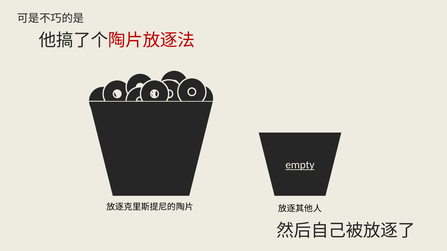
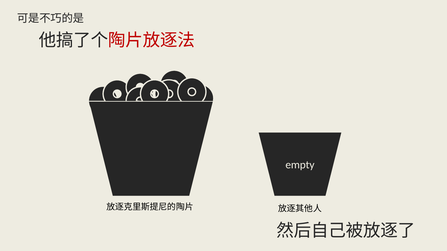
empty underline: present -> none
